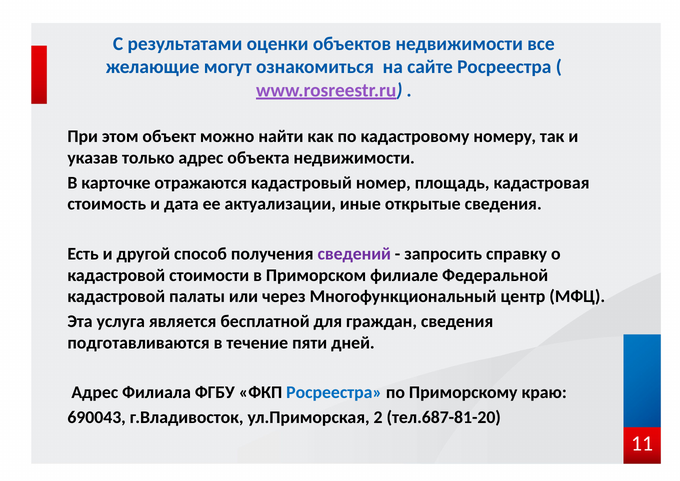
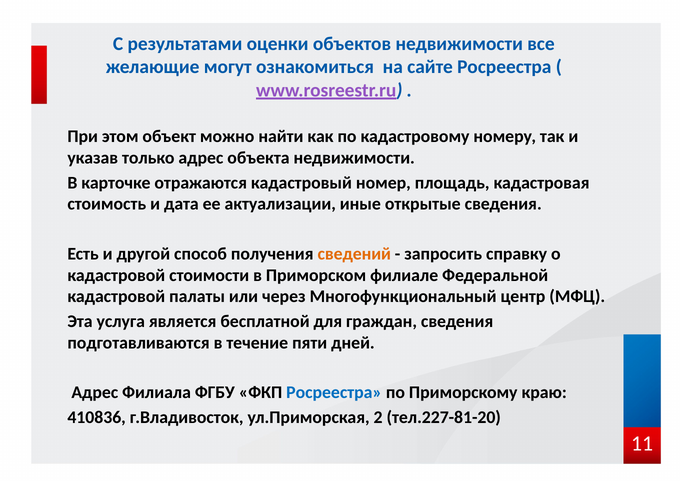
сведений colour: purple -> orange
690043: 690043 -> 410836
тел.687-81-20: тел.687-81-20 -> тел.227-81-20
